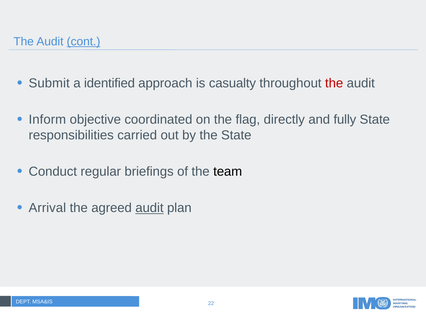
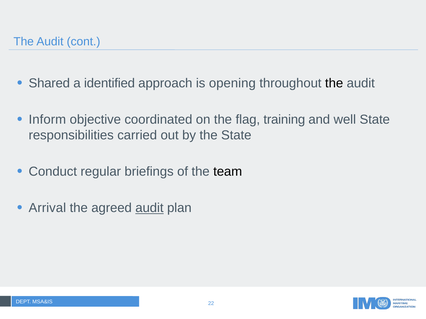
cont underline: present -> none
Submit: Submit -> Shared
casualty: casualty -> opening
the at (334, 83) colour: red -> black
directly: directly -> training
fully: fully -> well
